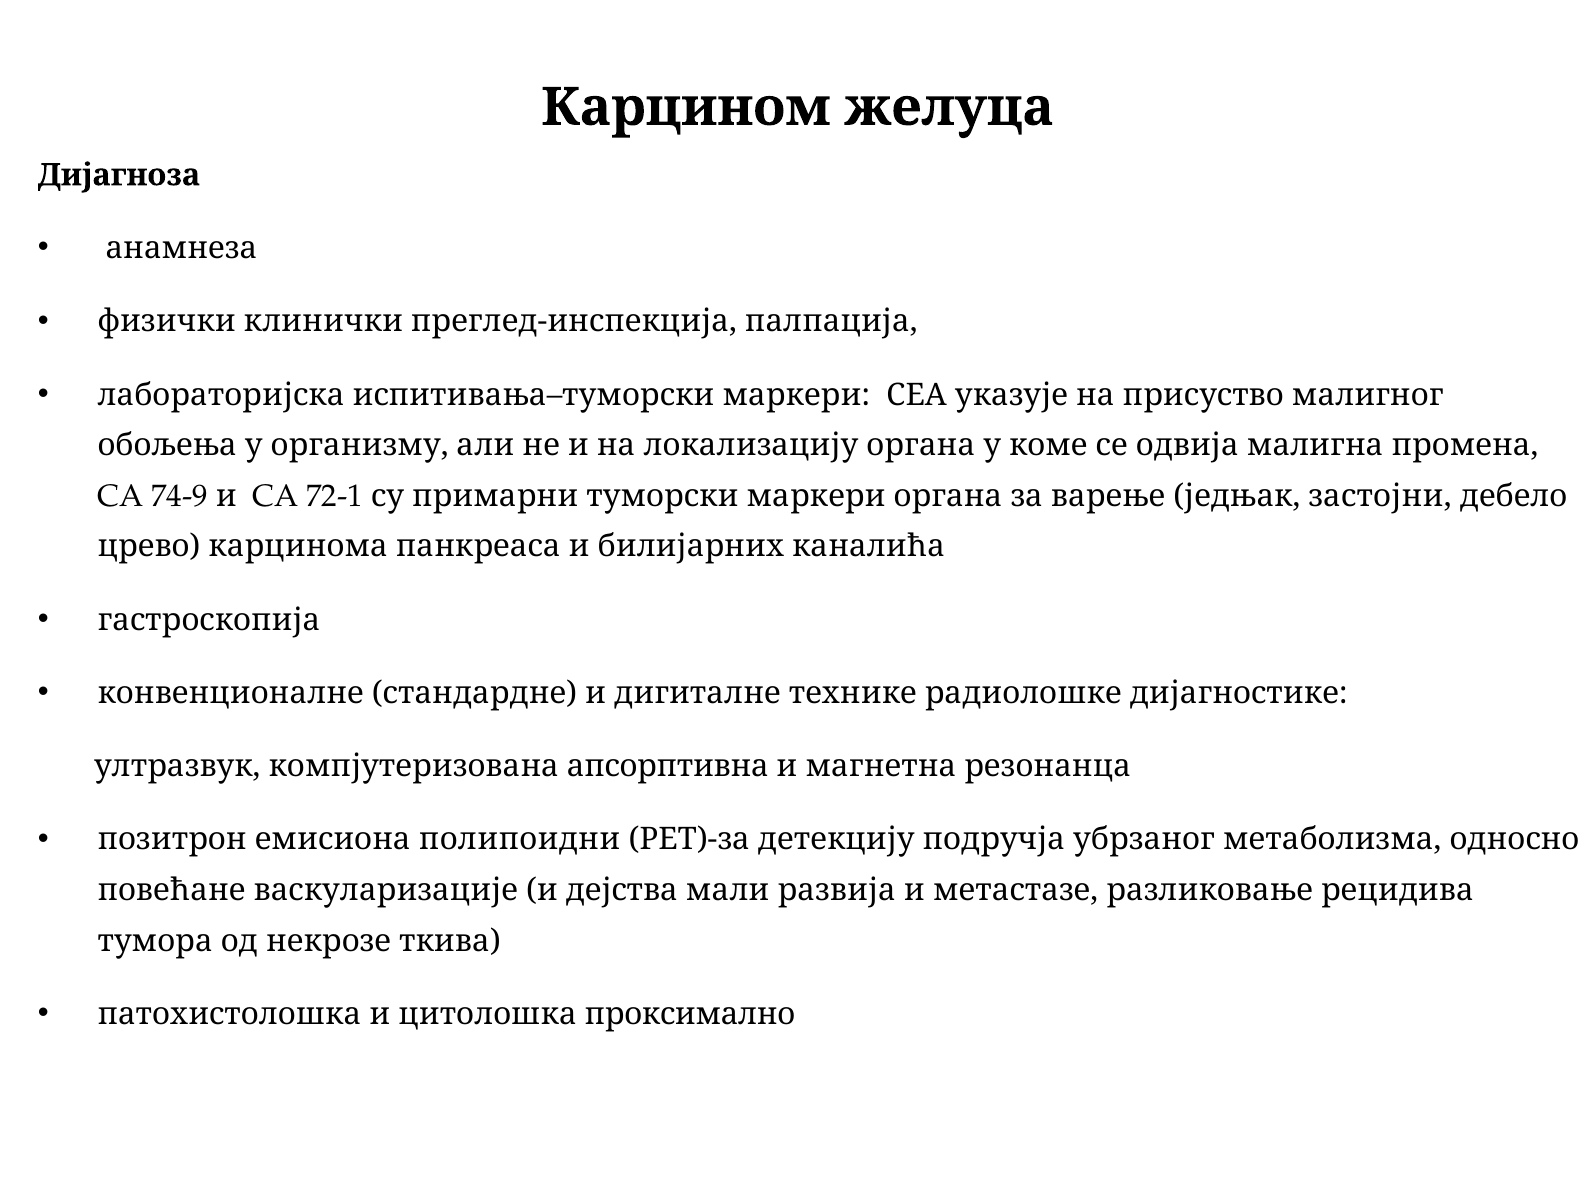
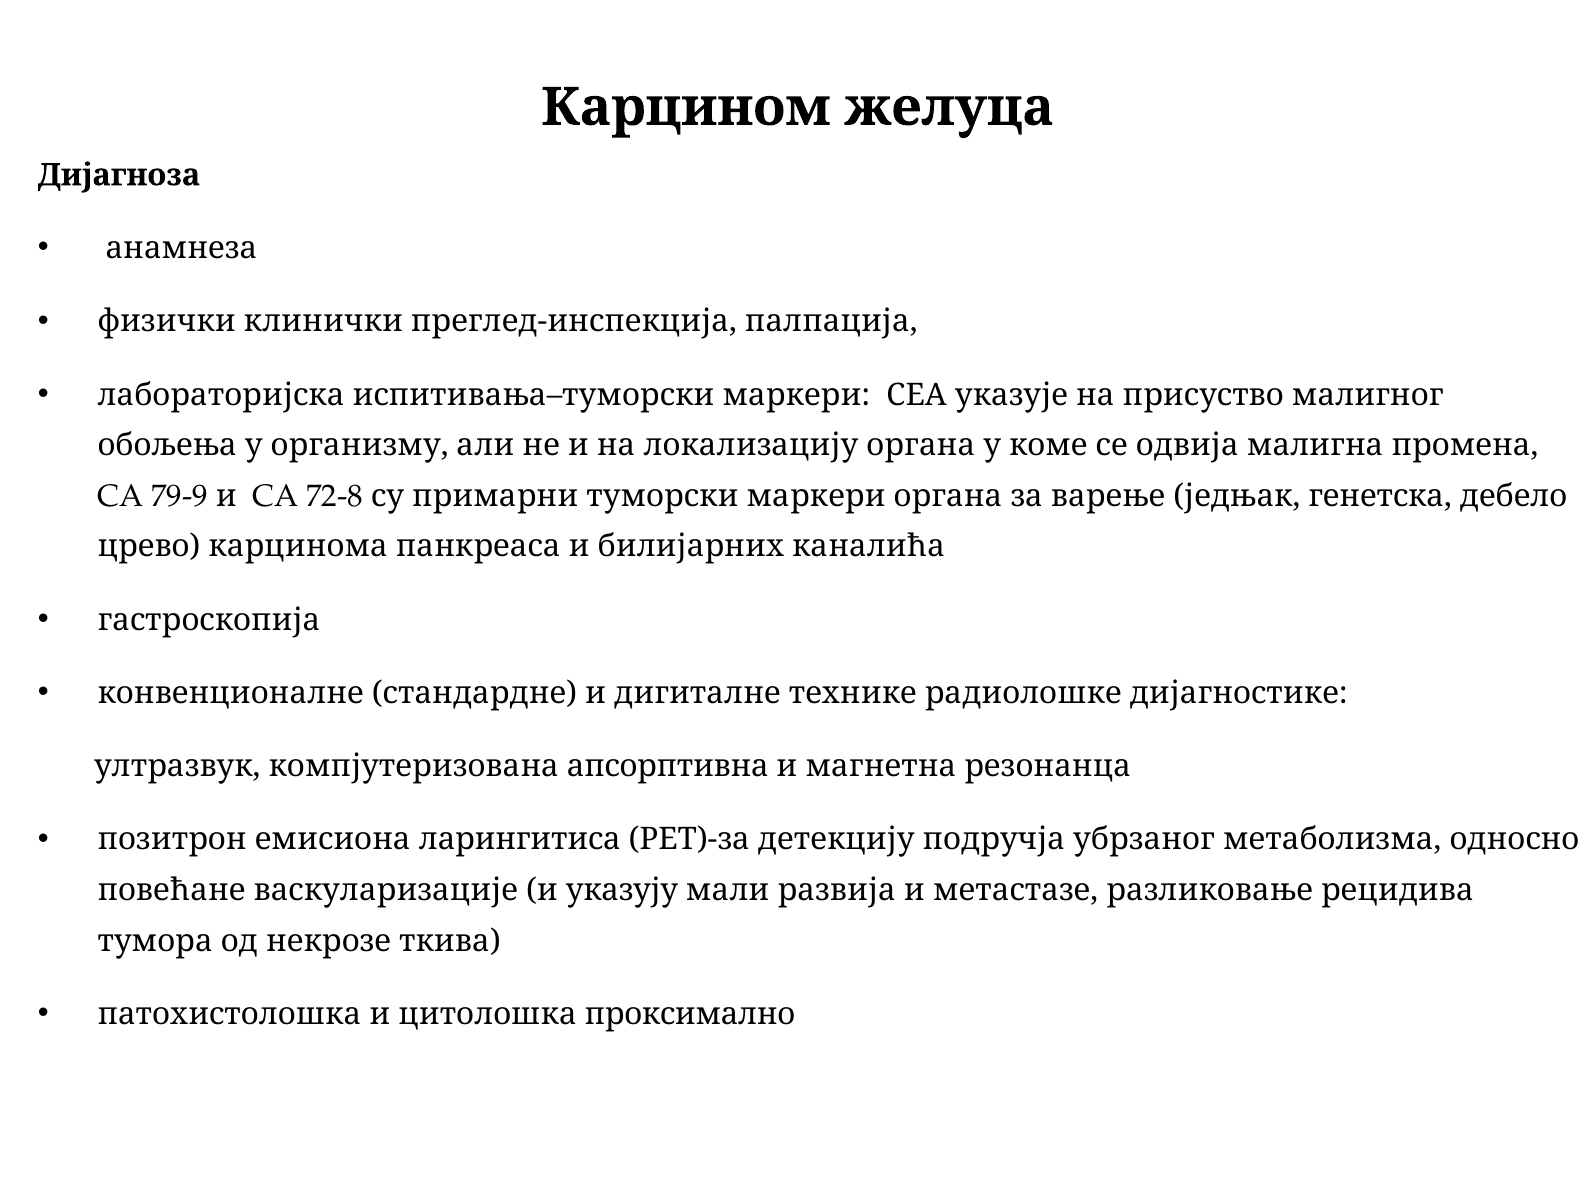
74-9: 74-9 -> 79-9
72-1: 72-1 -> 72-8
застојни: застојни -> генетска
полипоидни: полипоидни -> ларингитиса
дејства: дејства -> указују
